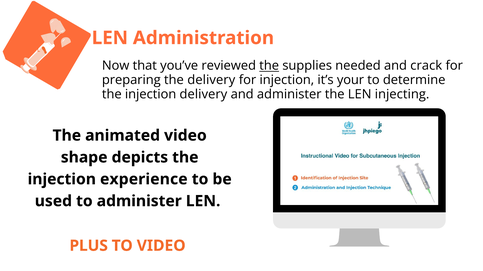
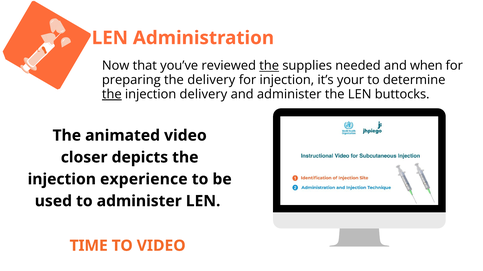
crack: crack -> when
the at (112, 95) underline: none -> present
injecting: injecting -> buttocks
shape: shape -> closer
PLUS: PLUS -> TIME
